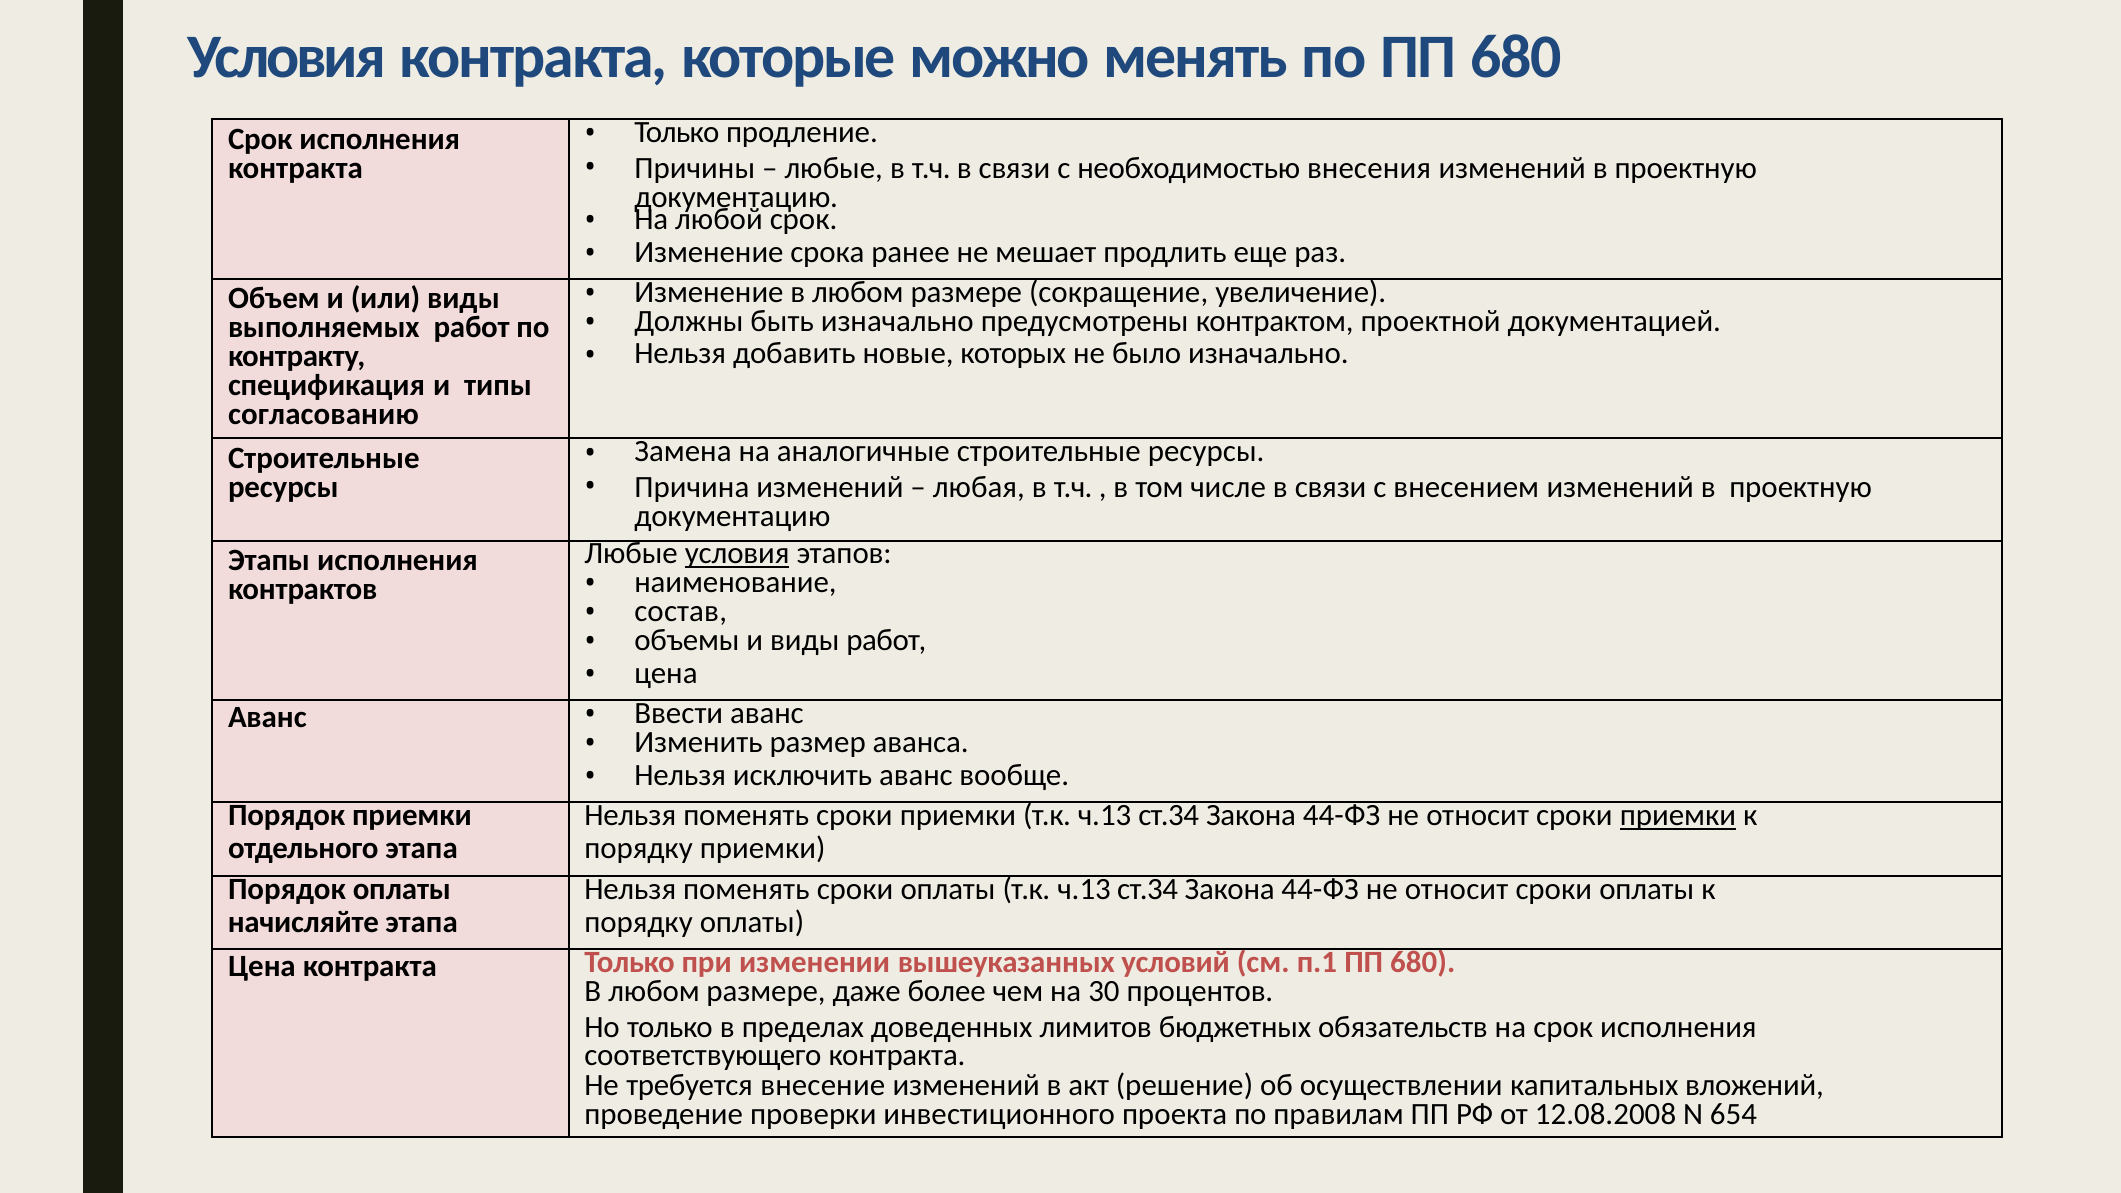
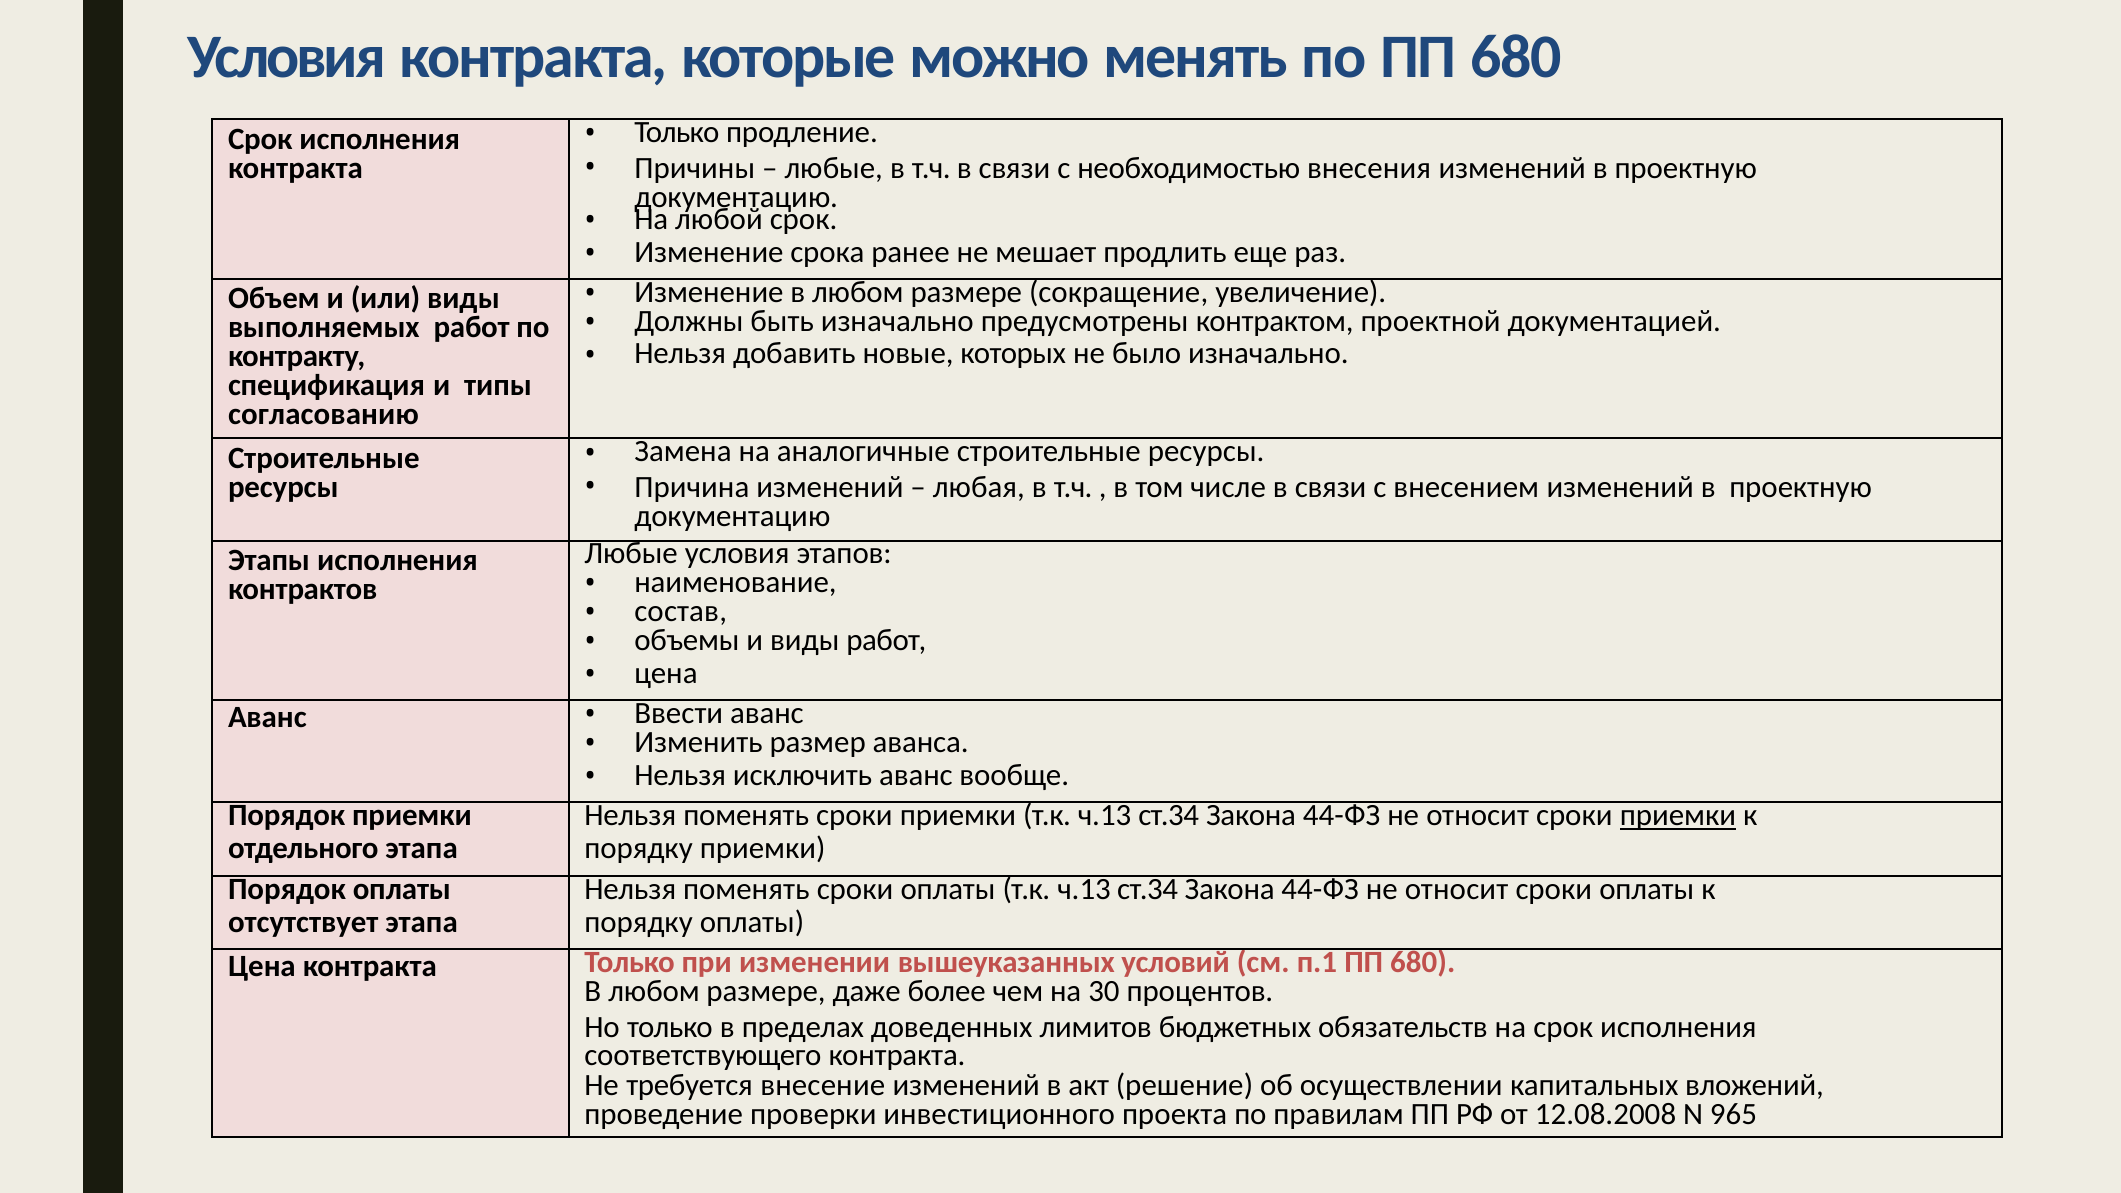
условия at (737, 554) underline: present -> none
начисляйте: начисляйте -> отсутствует
654: 654 -> 965
